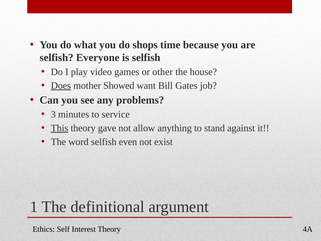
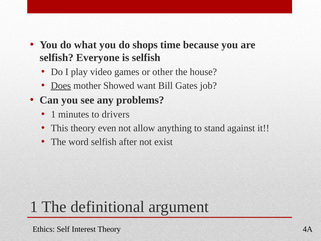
3 at (53, 114): 3 -> 1
service: service -> drivers
This underline: present -> none
gave: gave -> even
even: even -> after
